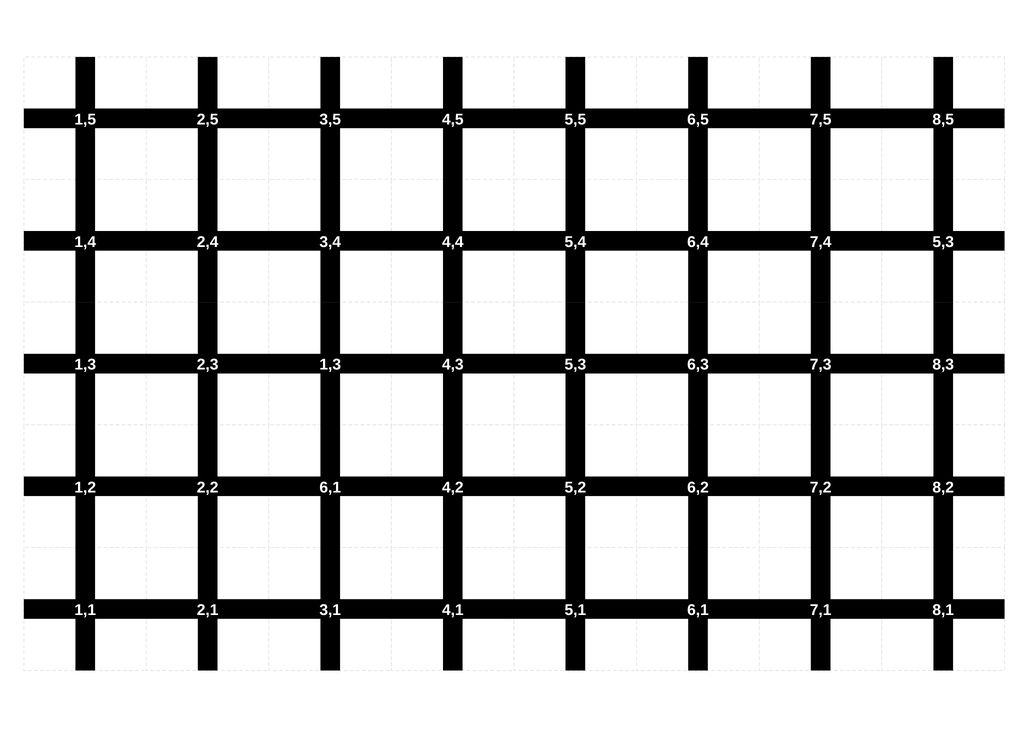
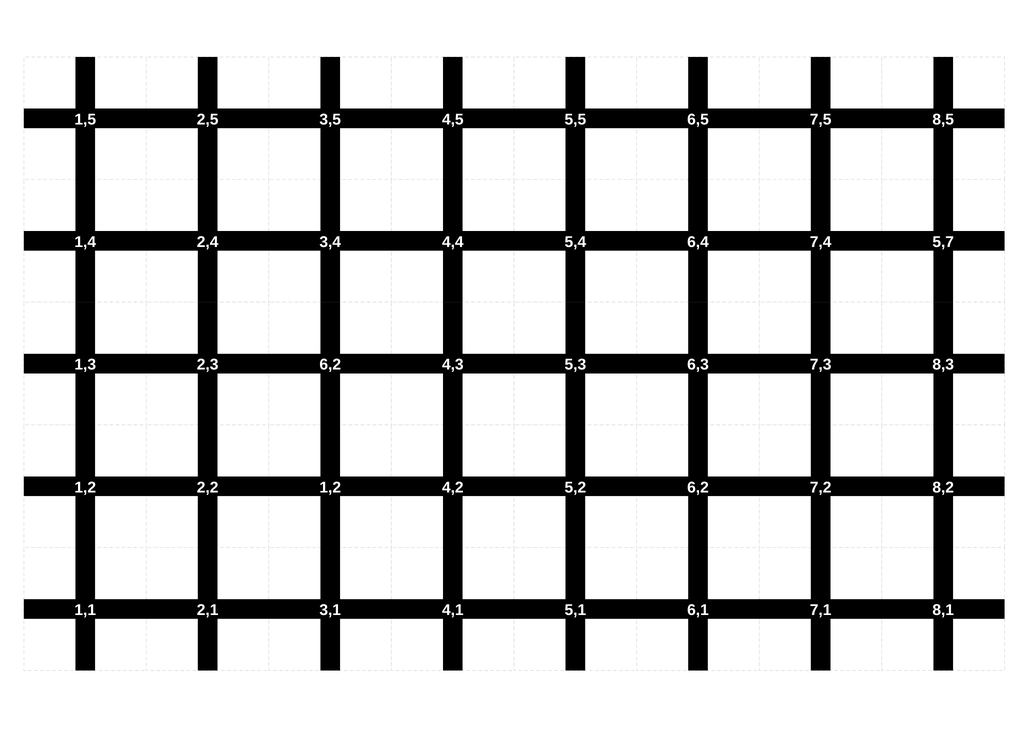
7,4 5,3: 5,3 -> 5,7
2,3 1,3: 1,3 -> 6,2
2,2 6,1: 6,1 -> 1,2
